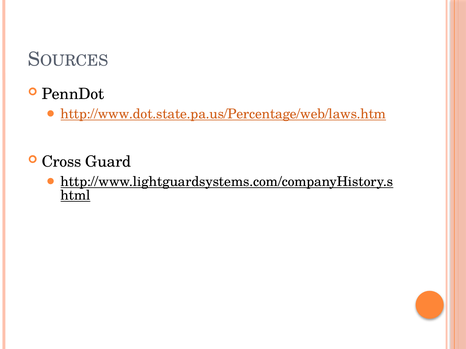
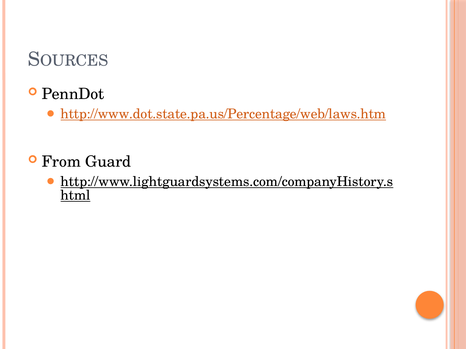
Cross: Cross -> From
